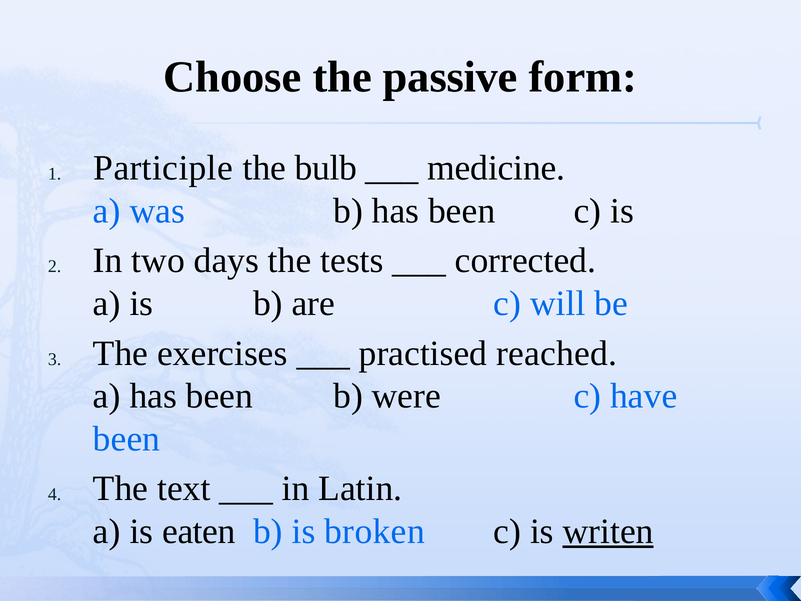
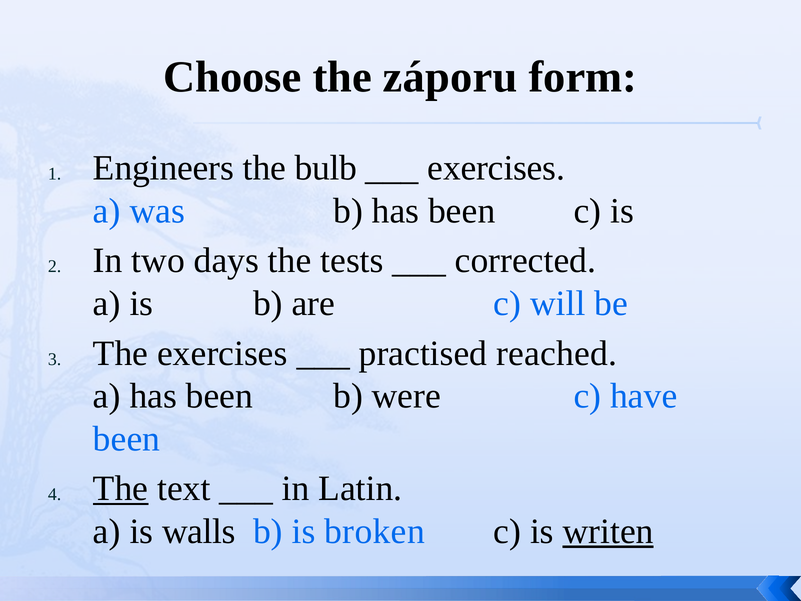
passive: passive -> záporu
Participle: Participle -> Engineers
medicine at (496, 168): medicine -> exercises
The at (121, 488) underline: none -> present
eaten: eaten -> walls
